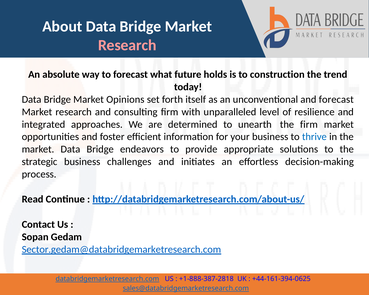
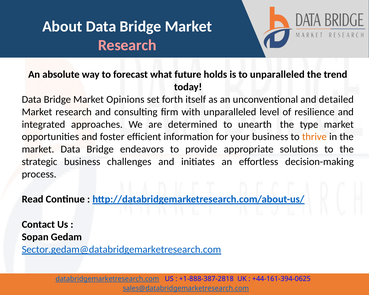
to construction: construction -> unparalleled
and forecast: forecast -> detailed
the firm: firm -> type
thrive colour: blue -> orange
